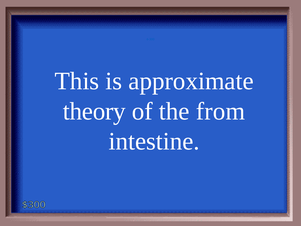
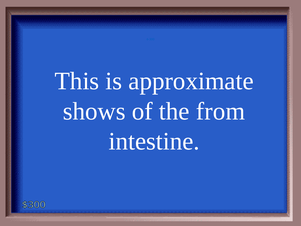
theory: theory -> shows
